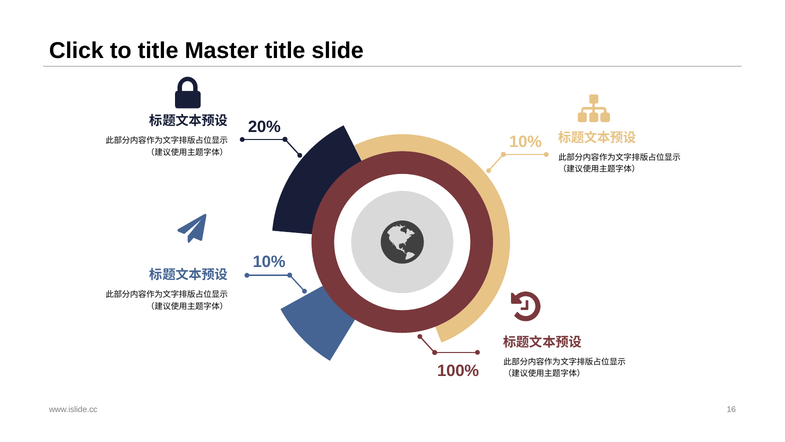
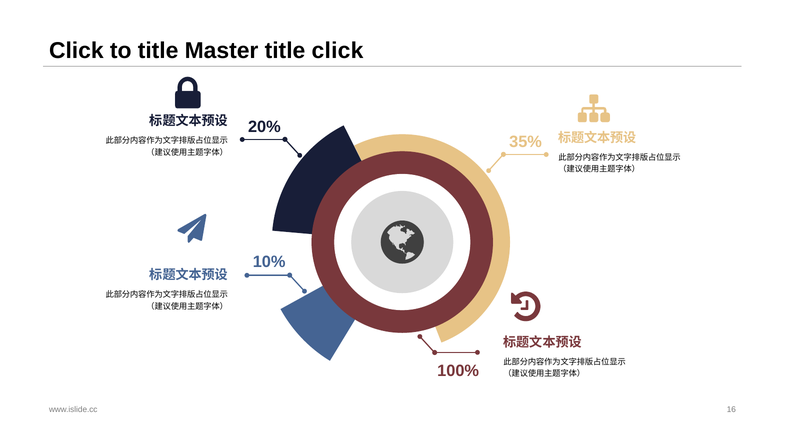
title slide: slide -> click
10% at (526, 142): 10% -> 35%
